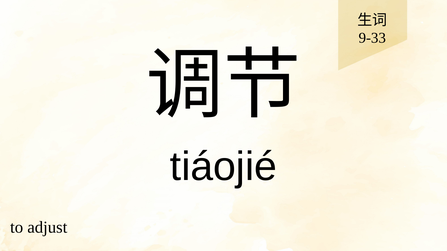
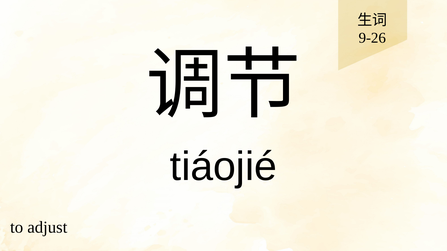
9-33: 9-33 -> 9-26
